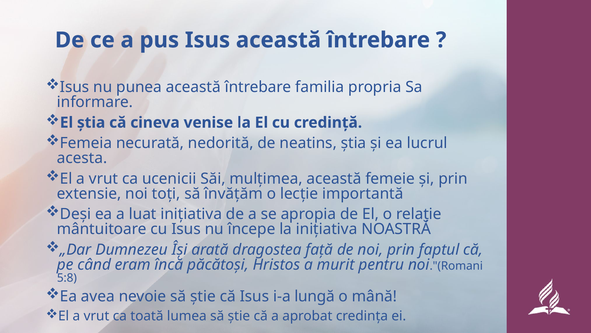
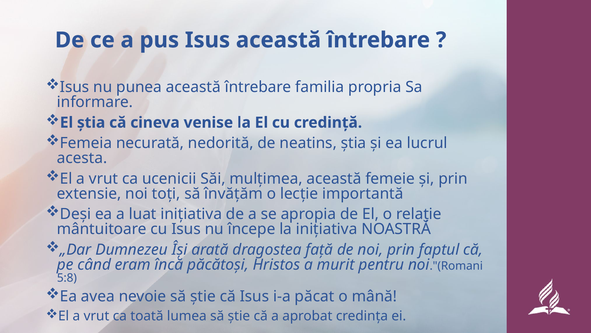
lungă: lungă -> păcat
